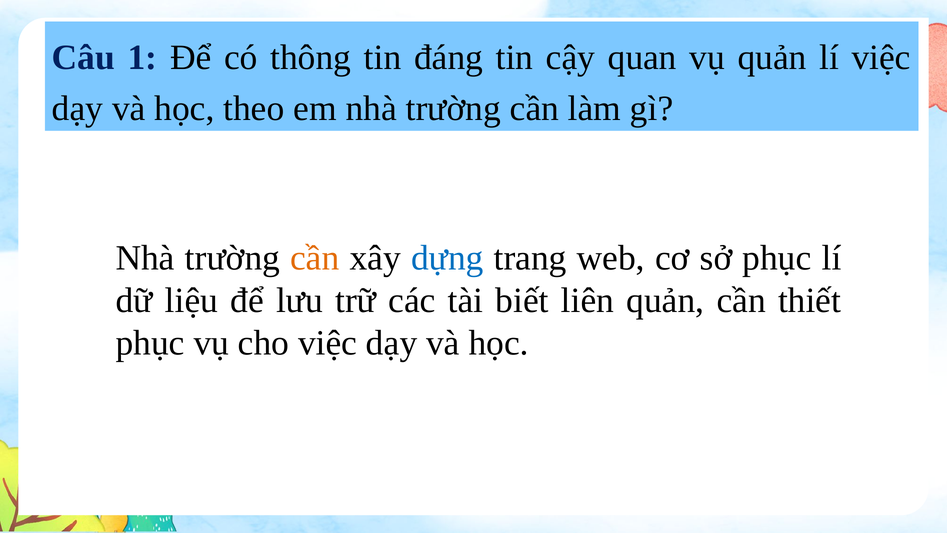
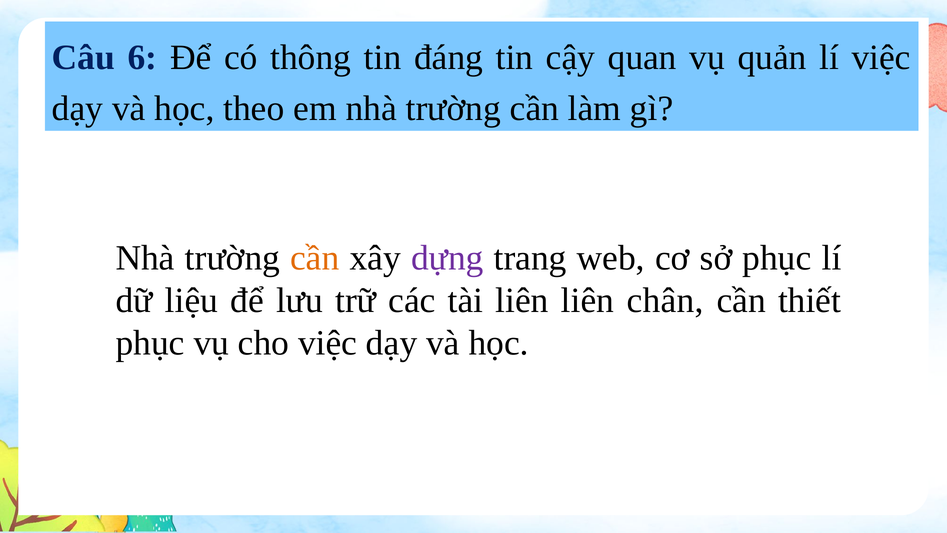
1: 1 -> 6
dựng colour: blue -> purple
tài biết: biết -> liên
liên quản: quản -> chân
